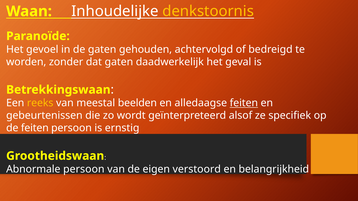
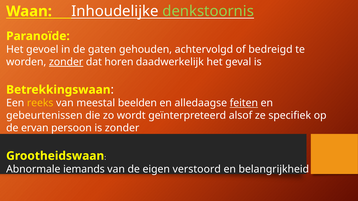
denkstoornis colour: yellow -> light green
zonder at (66, 62) underline: none -> present
dat gaten: gaten -> horen
de feiten: feiten -> ervan
is ernstig: ernstig -> zonder
Abnormale persoon: persoon -> iemands
